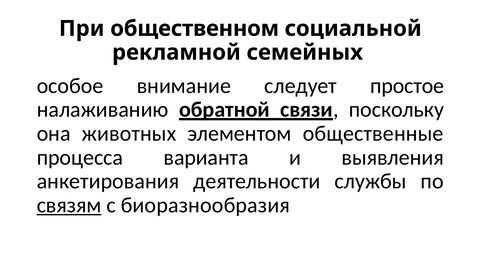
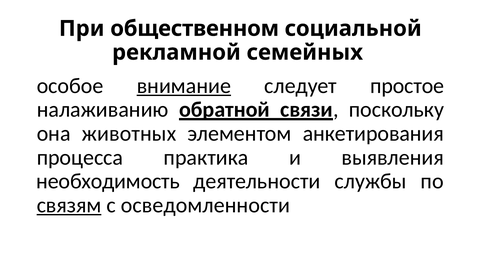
внимание underline: none -> present
общественные: общественные -> анкетирования
варианта: варианта -> практика
анкетирования: анкетирования -> необходимость
биоразнообразия: биоразнообразия -> осведомленности
